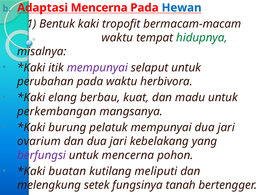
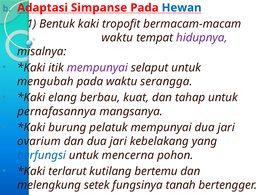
Adaptasi Mencerna: Mencerna -> Simpanse
hidupnya colour: green -> purple
perubahan: perubahan -> mengubah
herbivora: herbivora -> serangga
madu: madu -> tahap
perkembangan: perkembangan -> pernafasannya
berfungsi colour: purple -> blue
buatan: buatan -> terlarut
meliputi: meliputi -> bertemu
